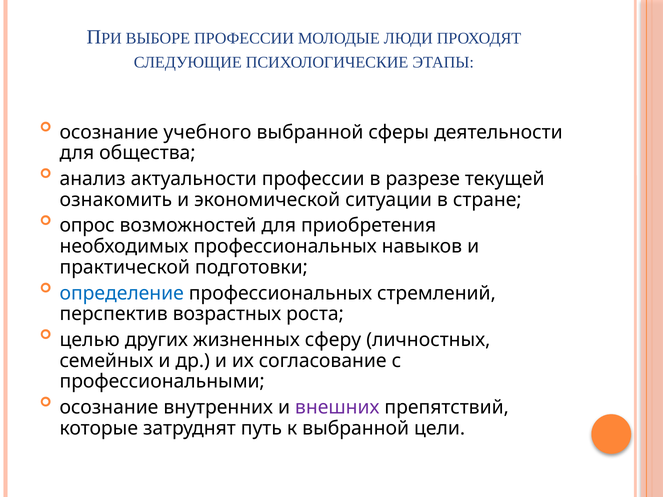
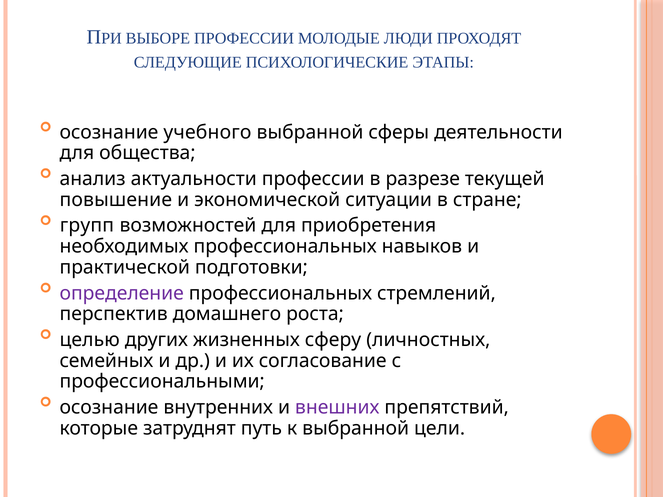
ознакомить: ознакомить -> повышение
опрос: опрос -> групп
определение colour: blue -> purple
возрастных: возрастных -> домашнего
